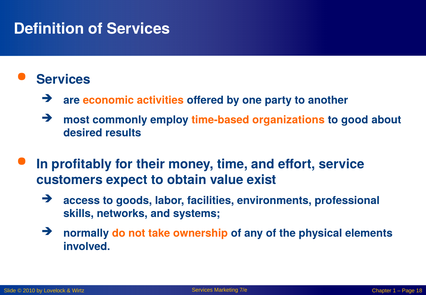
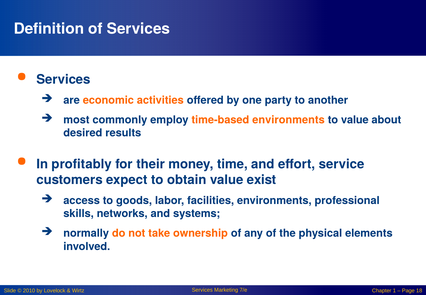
time-based organizations: organizations -> environments
to good: good -> value
